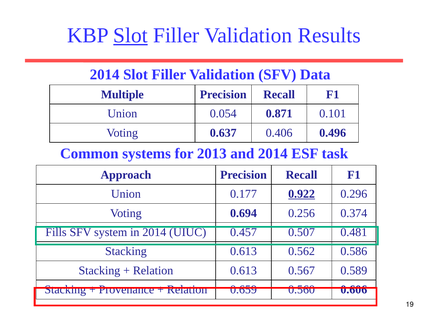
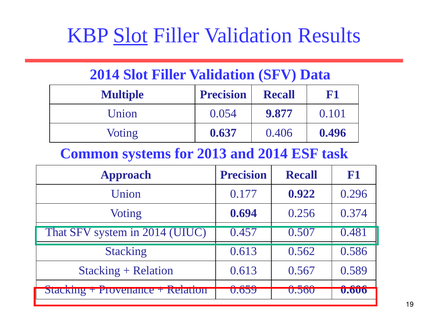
0.871: 0.871 -> 9.877
0.922 underline: present -> none
Fills: Fills -> That
